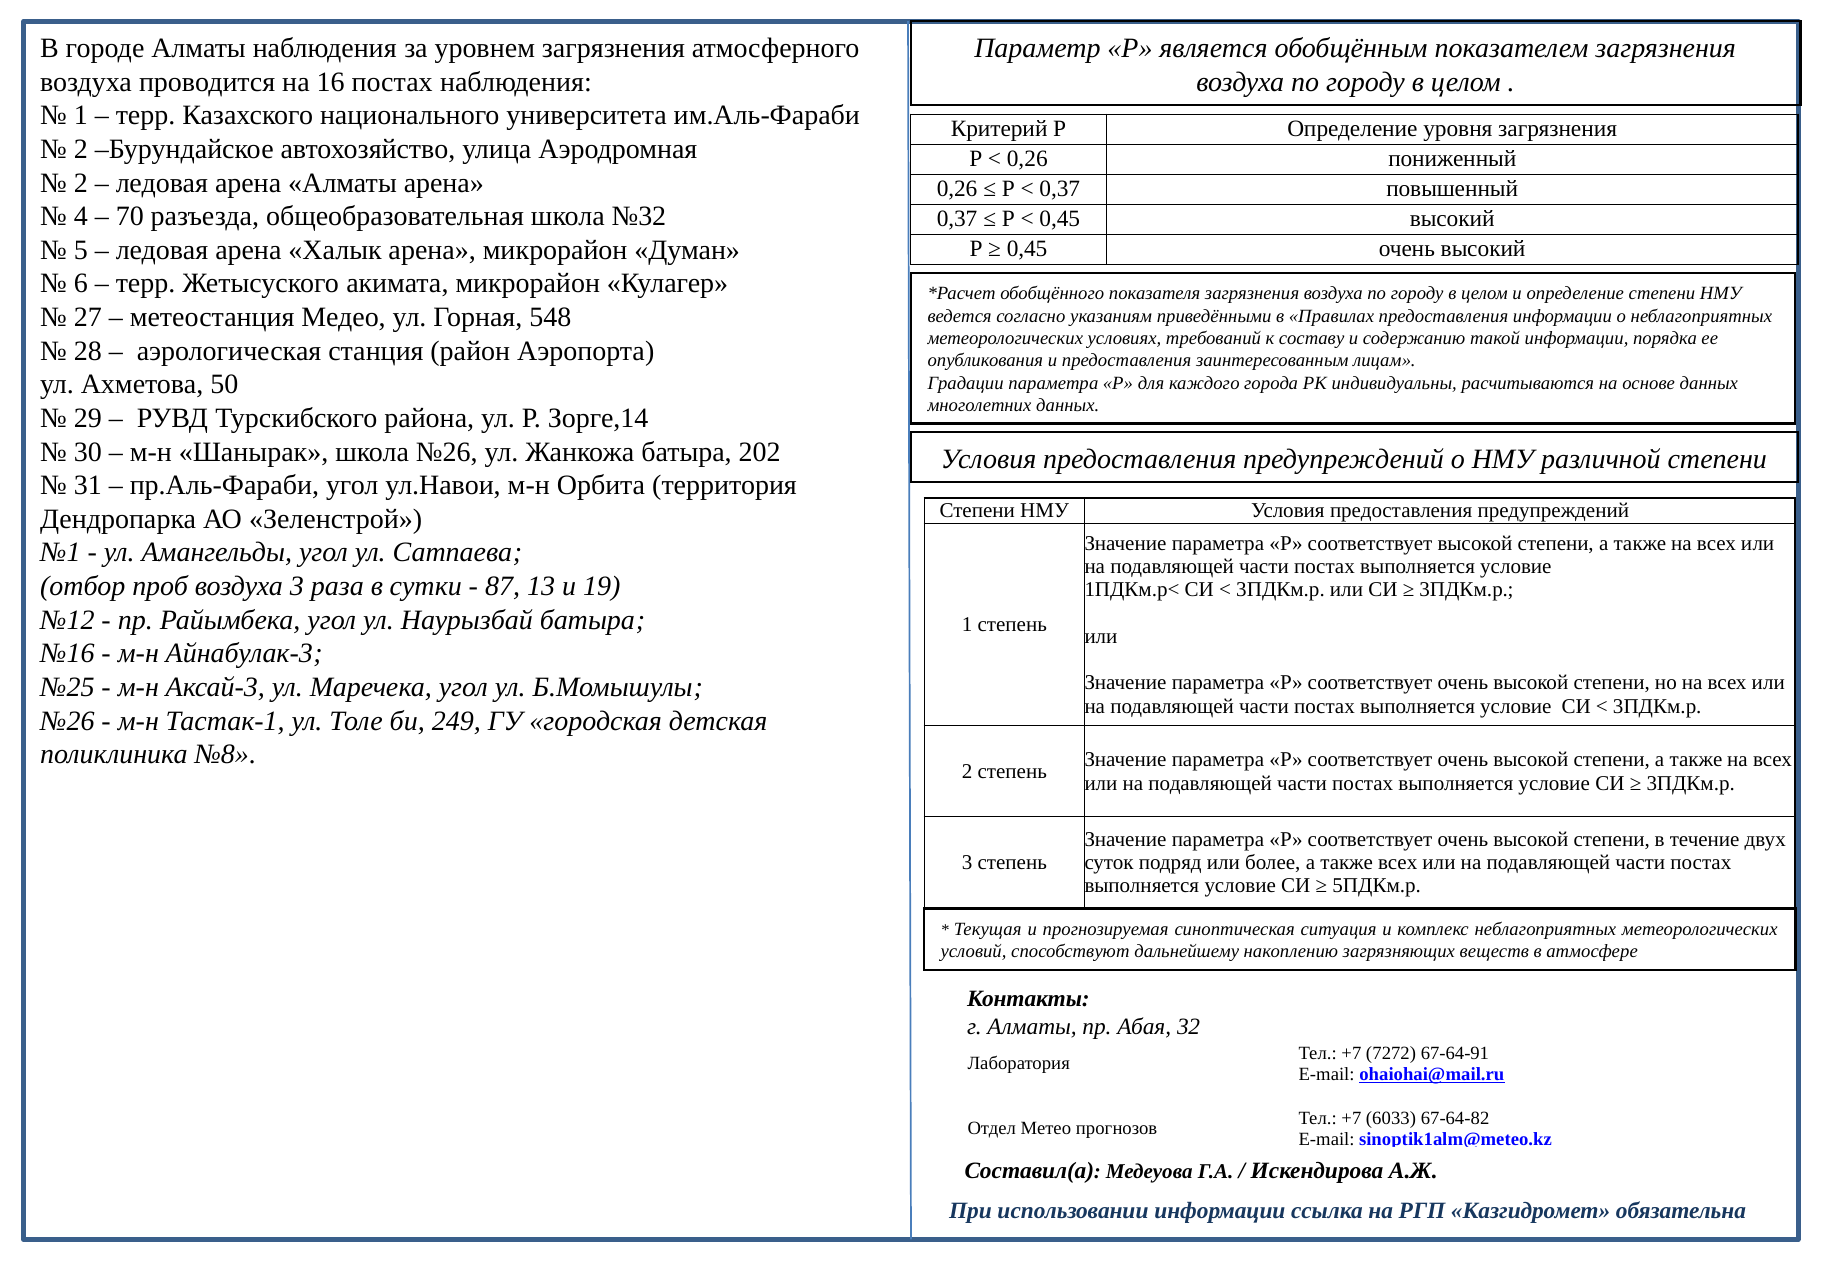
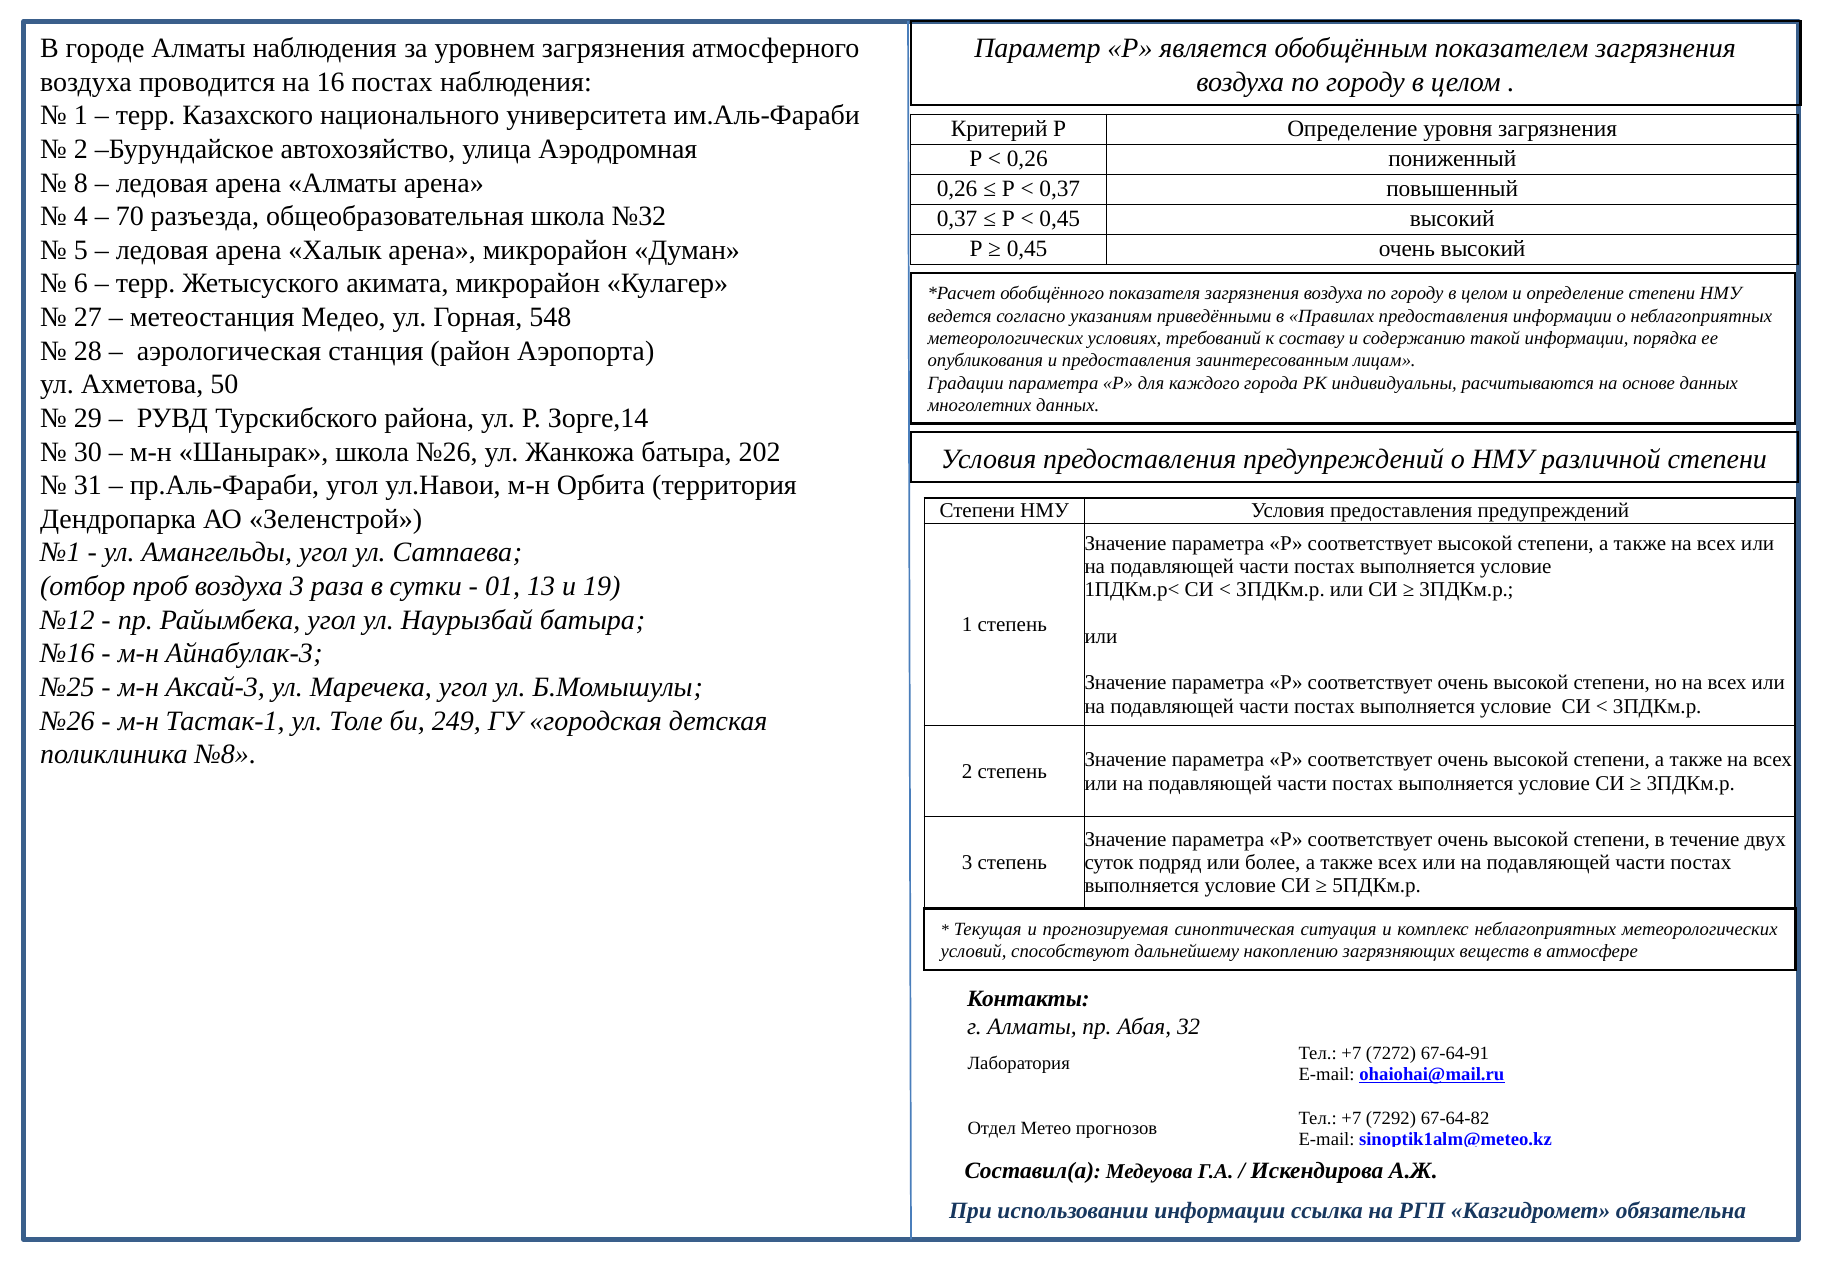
2 at (81, 183): 2 -> 8
87: 87 -> 01
6033: 6033 -> 7292
